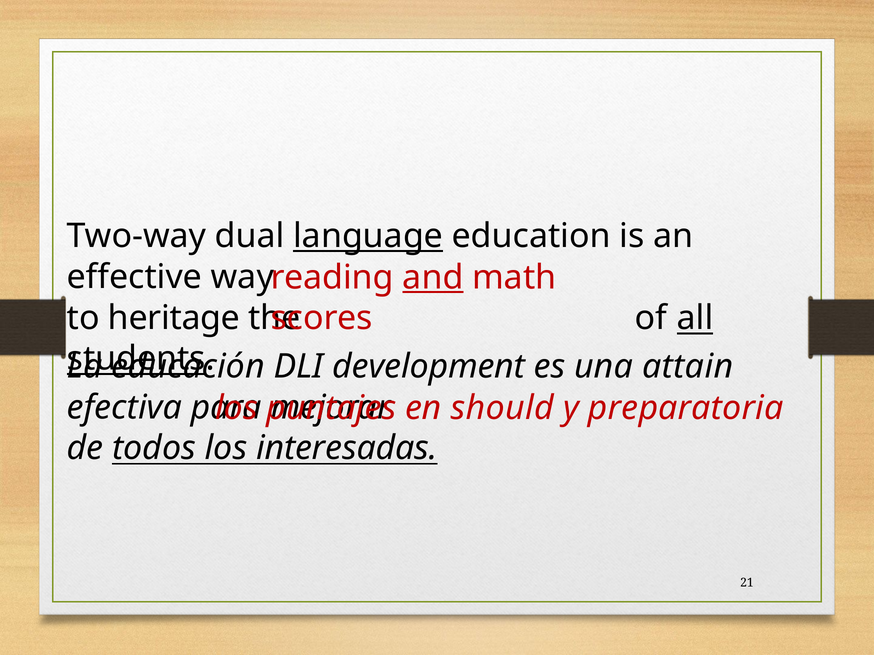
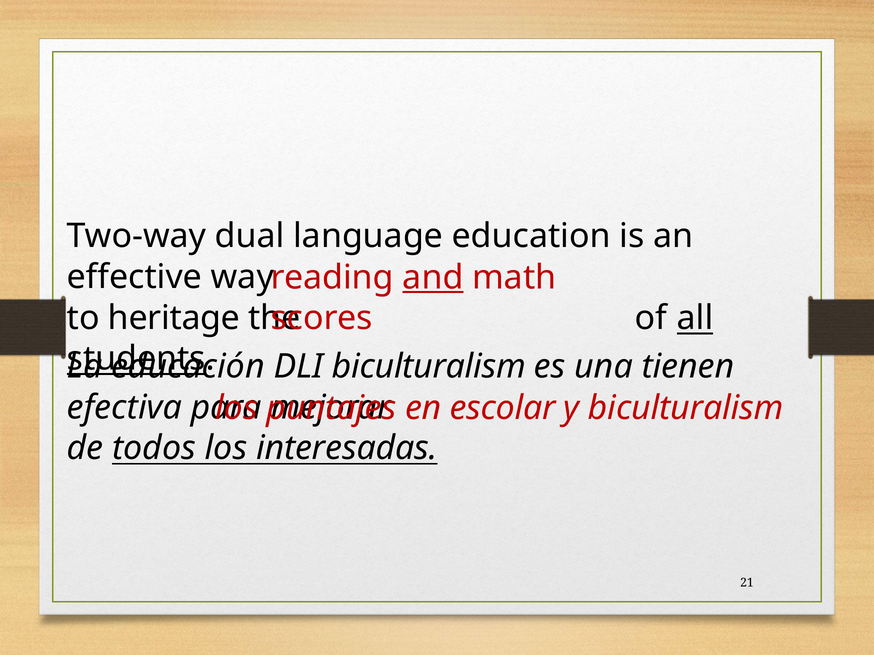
language underline: present -> none
DLI development: development -> biculturalism
attain: attain -> tienen
should: should -> escolar
y preparatoria: preparatoria -> biculturalism
